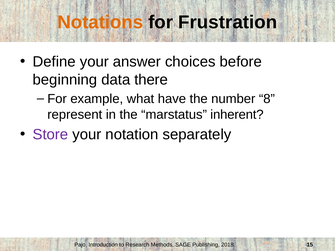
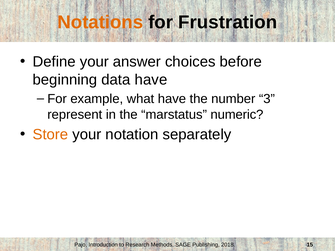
data there: there -> have
8: 8 -> 3
inherent: inherent -> numeric
Store colour: purple -> orange
